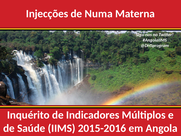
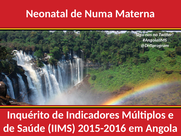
Injecções: Injecções -> Neonatal
